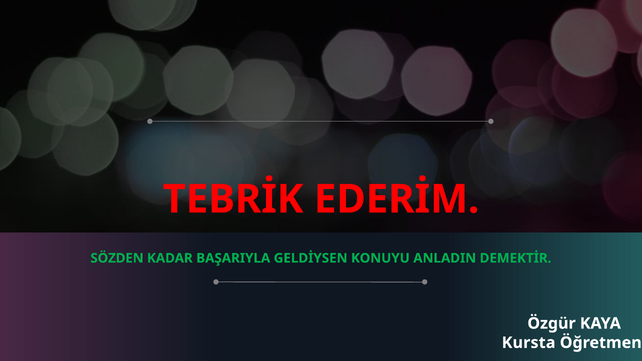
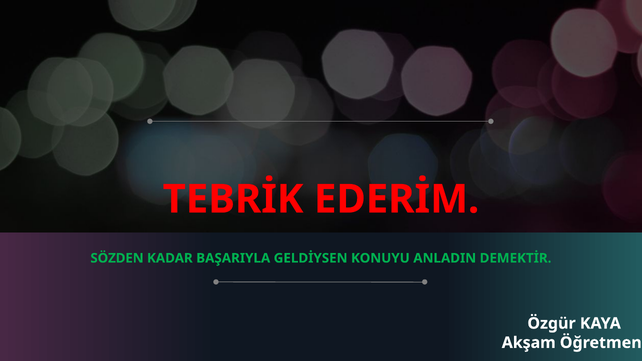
Kursta: Kursta -> Akşam
